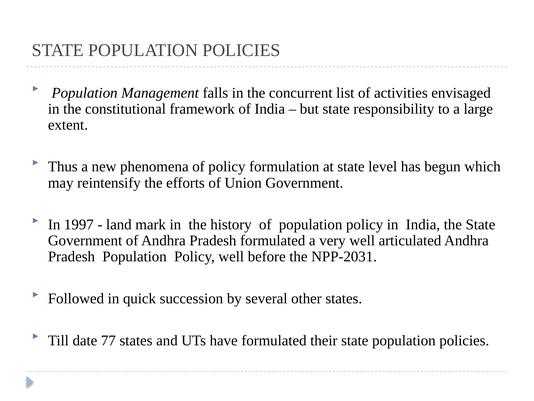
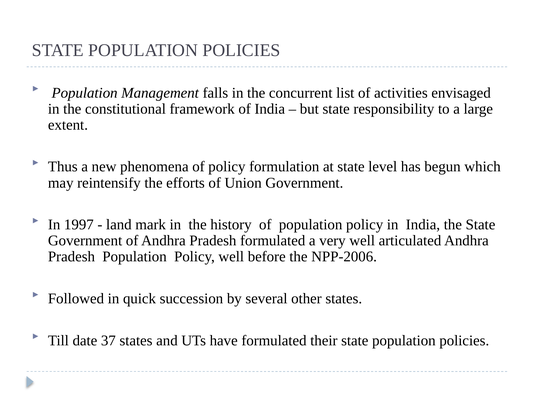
NPP-2031: NPP-2031 -> NPP-2006
77: 77 -> 37
